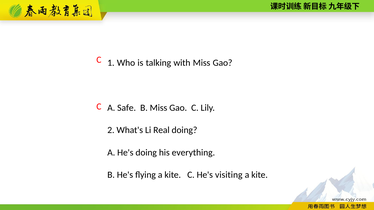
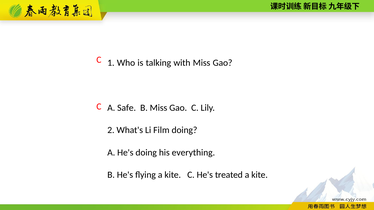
Real: Real -> Film
visiting: visiting -> treated
